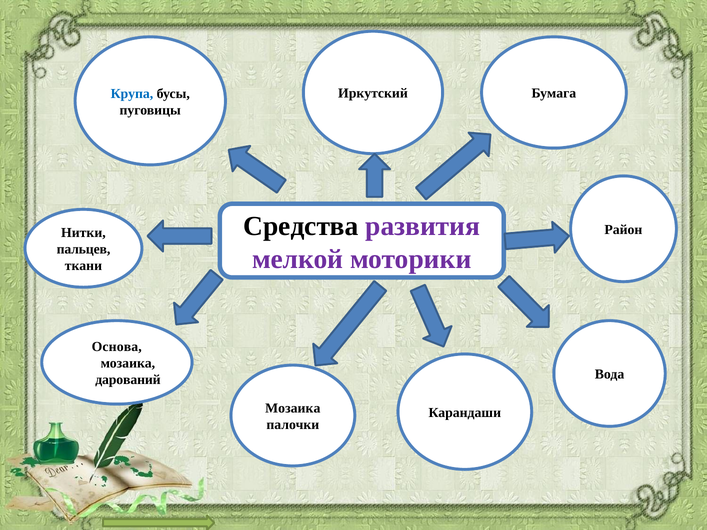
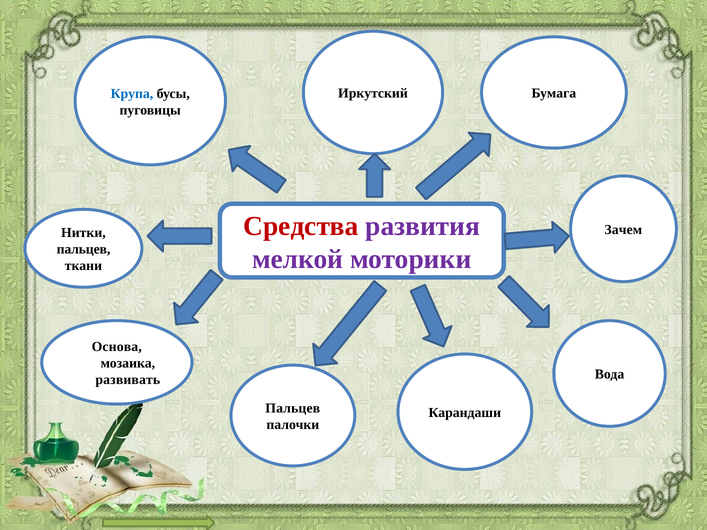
Средства colour: black -> red
Район: Район -> Зачем
дарований: дарований -> развивать
Мозаика at (293, 408): Мозаика -> Пальцев
